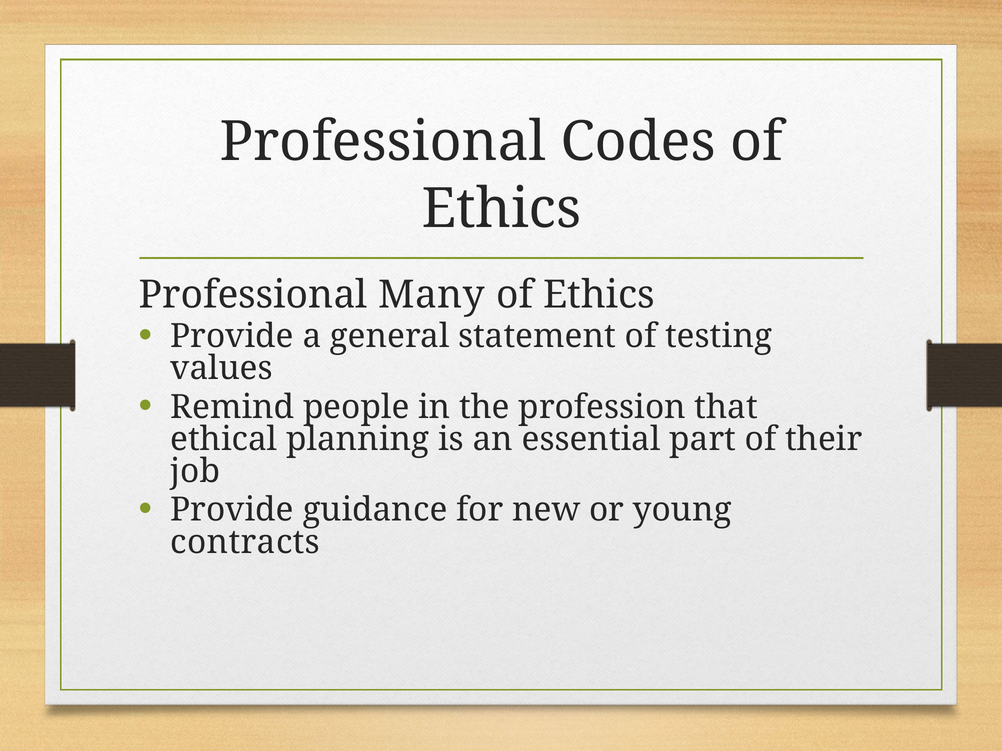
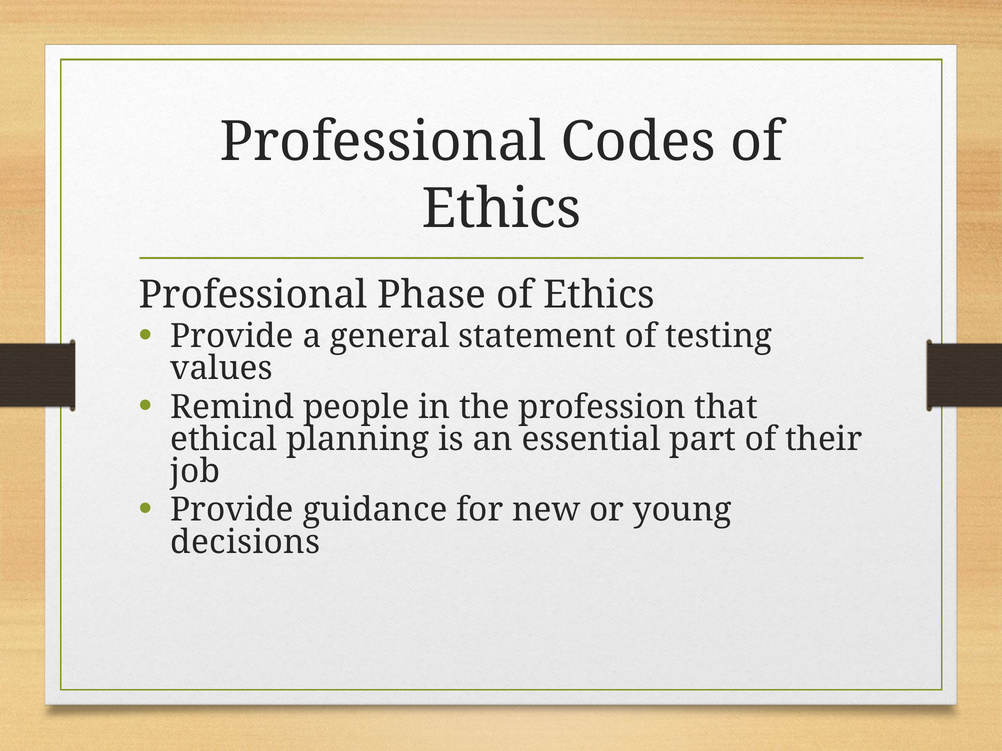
Many: Many -> Phase
contracts: contracts -> decisions
